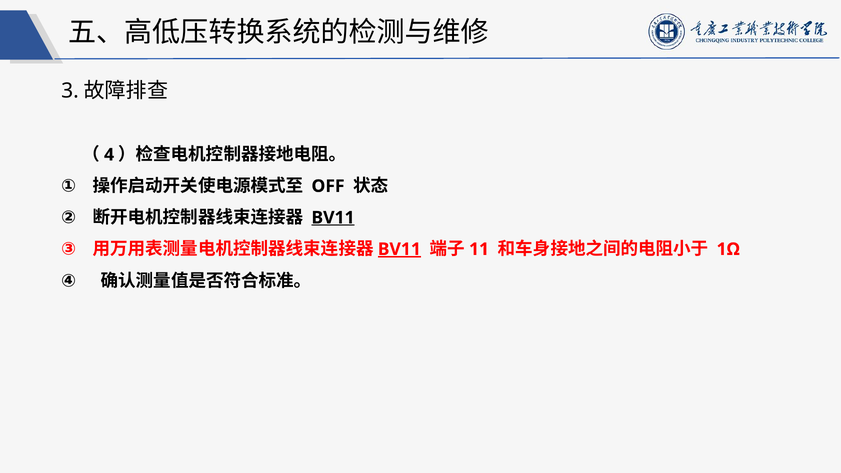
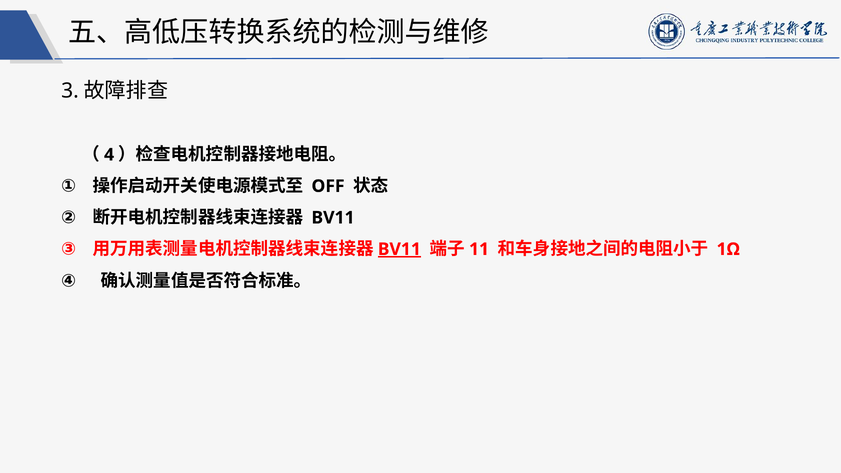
BV11 at (333, 218) underline: present -> none
